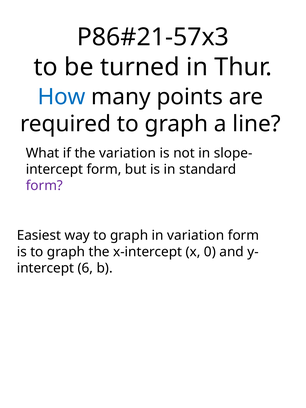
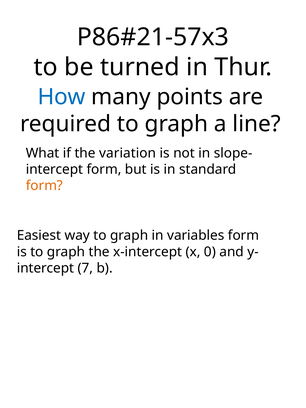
form at (44, 186) colour: purple -> orange
in variation: variation -> variables
6: 6 -> 7
